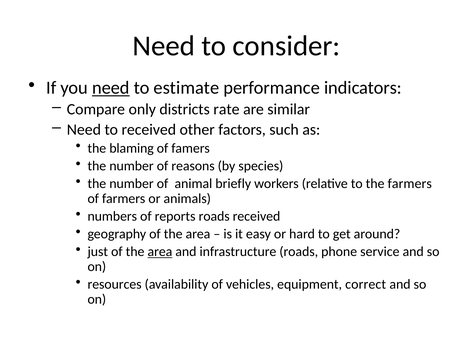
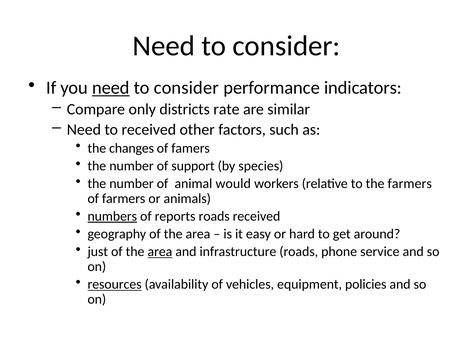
estimate at (186, 88): estimate -> consider
blaming: blaming -> changes
reasons: reasons -> support
briefly: briefly -> would
numbers underline: none -> present
resources underline: none -> present
correct: correct -> policies
